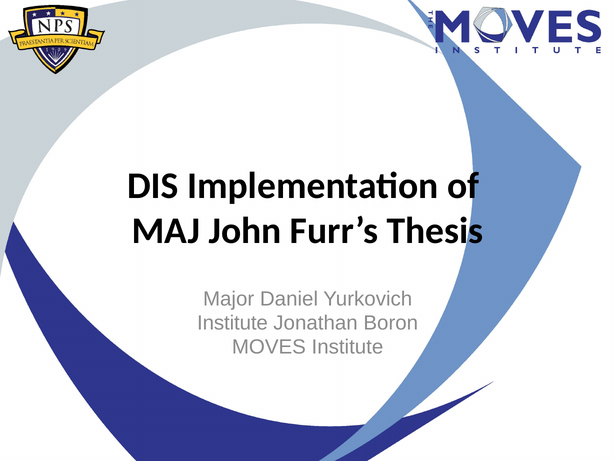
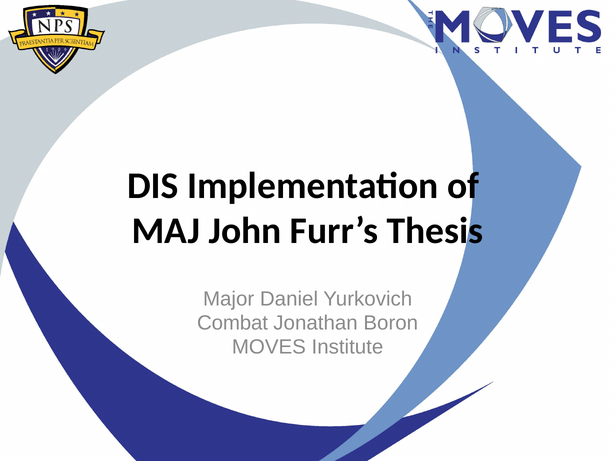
Institute at (232, 323): Institute -> Combat
